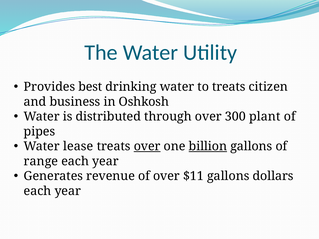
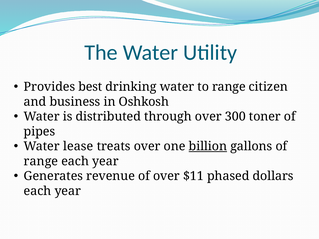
to treats: treats -> range
plant: plant -> toner
over at (147, 147) underline: present -> none
$11 gallons: gallons -> phased
